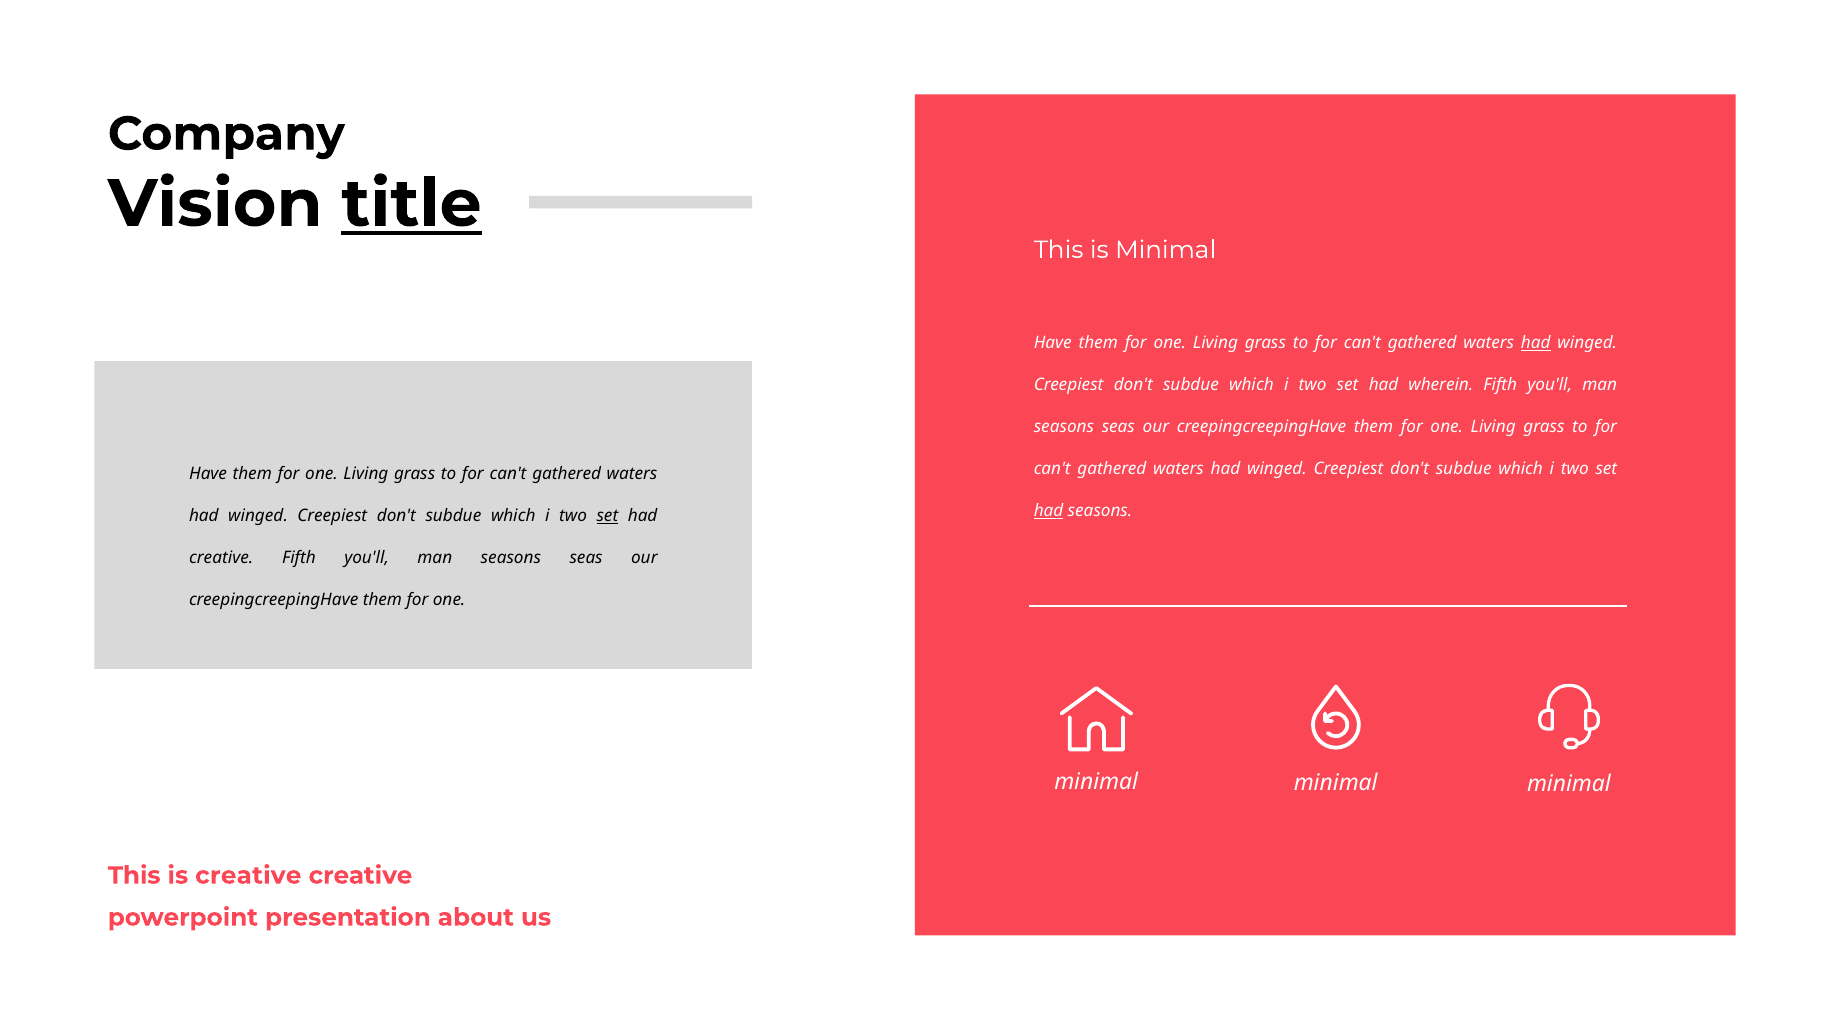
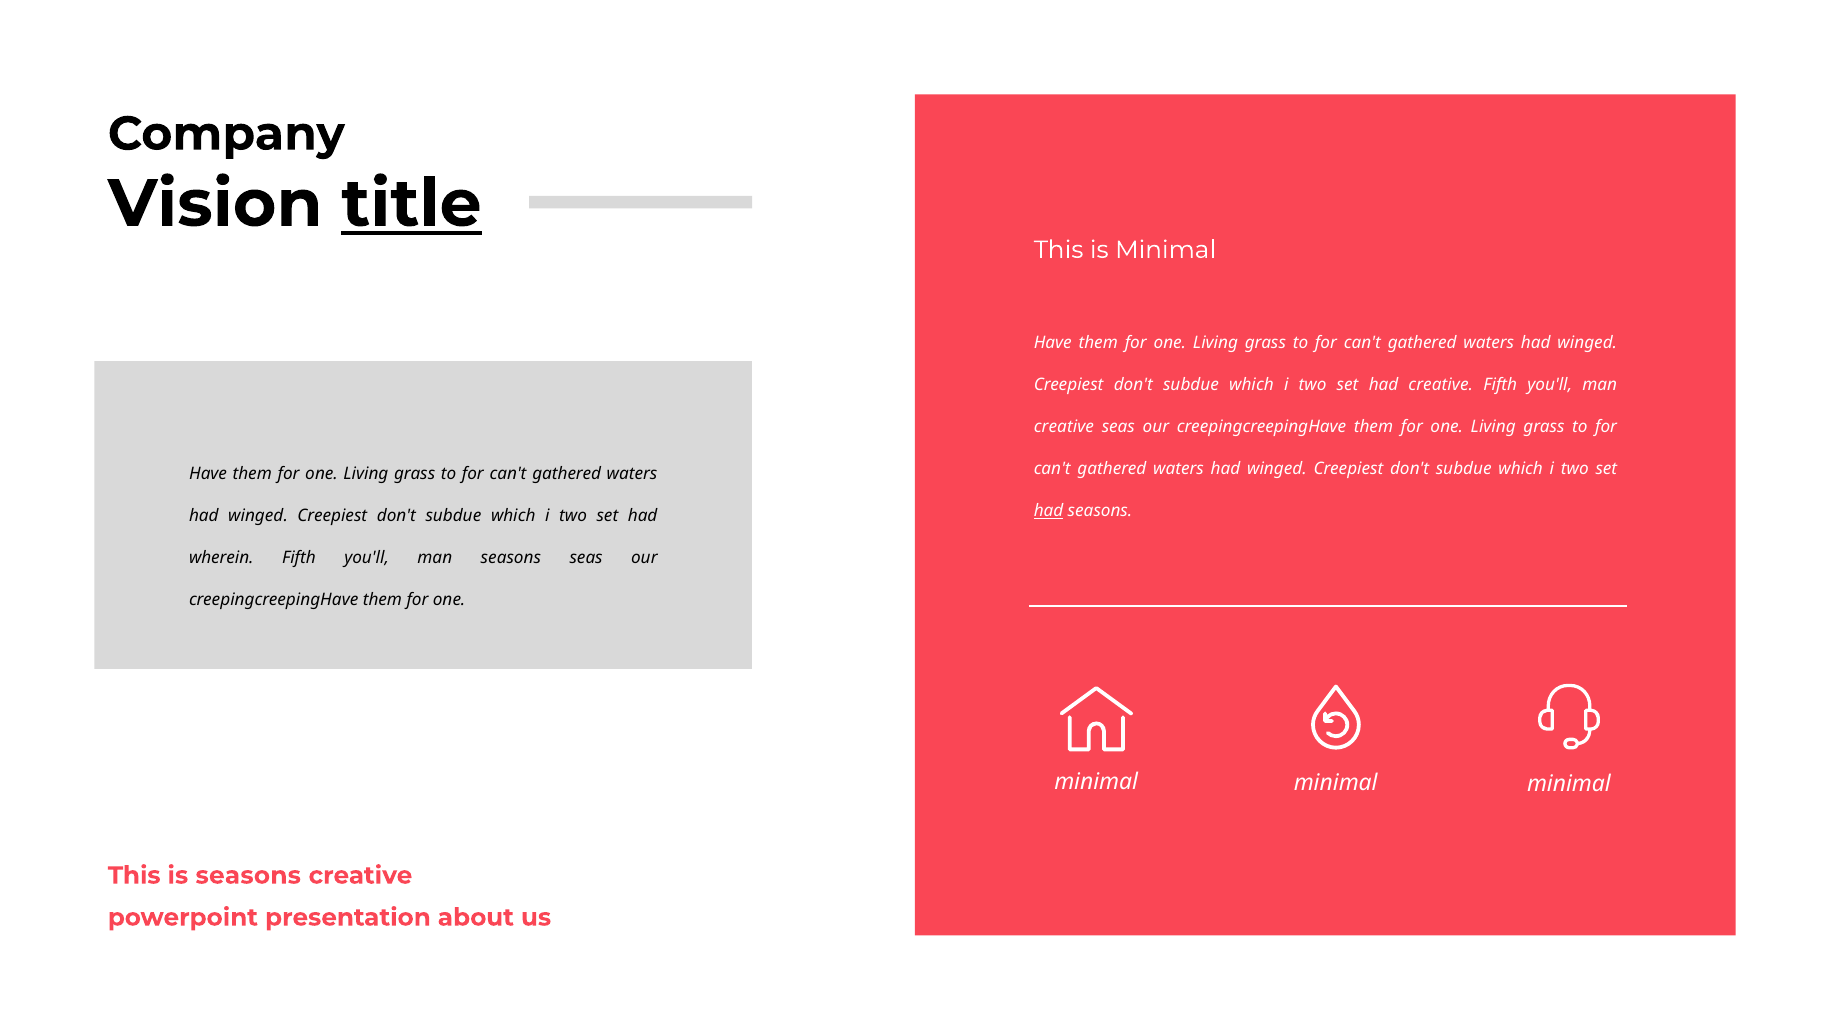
had at (1536, 343) underline: present -> none
had wherein: wherein -> creative
seasons at (1064, 427): seasons -> creative
set at (607, 515) underline: present -> none
creative at (221, 557): creative -> wherein
is creative: creative -> seasons
